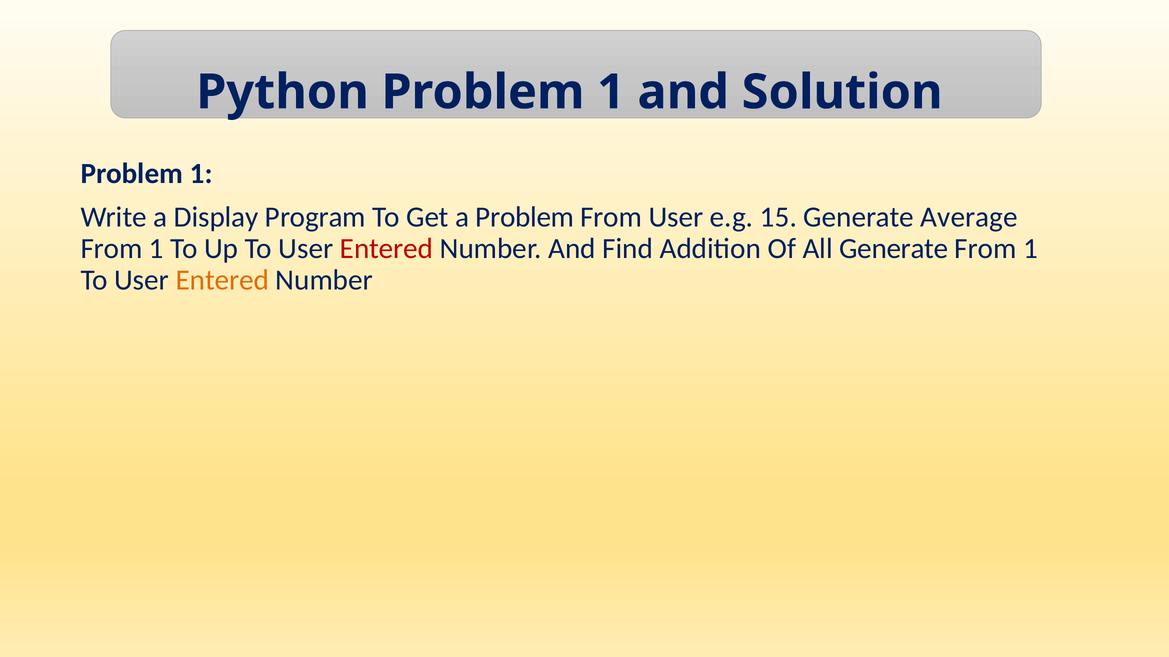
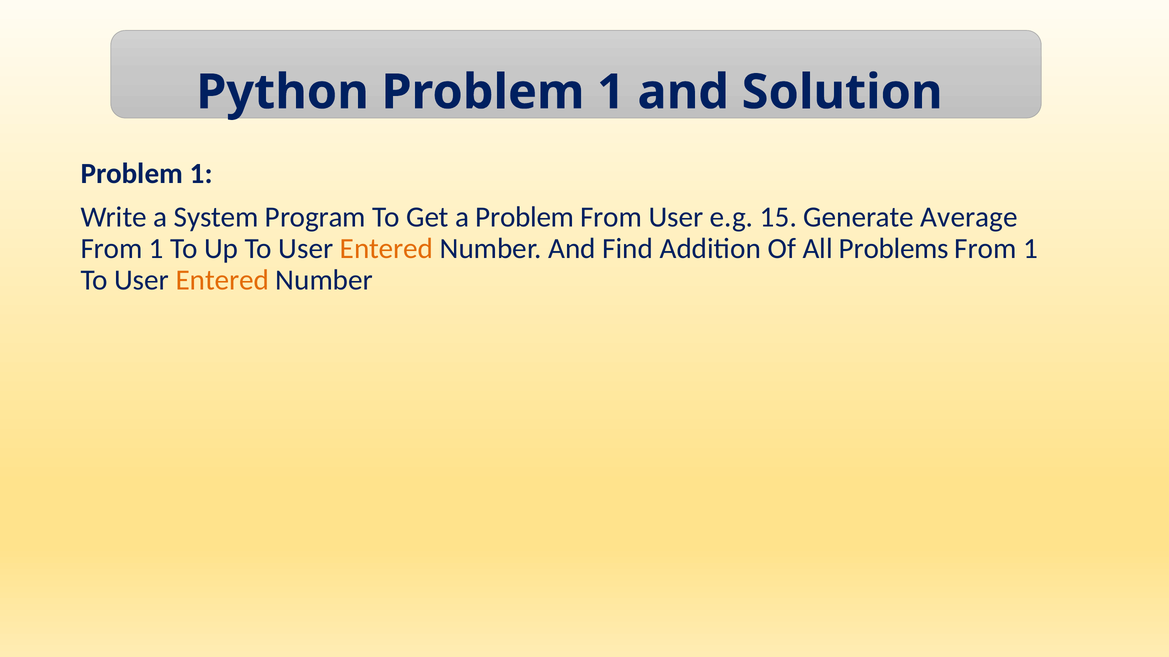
Display: Display -> System
Entered at (386, 249) colour: red -> orange
All Generate: Generate -> Problems
